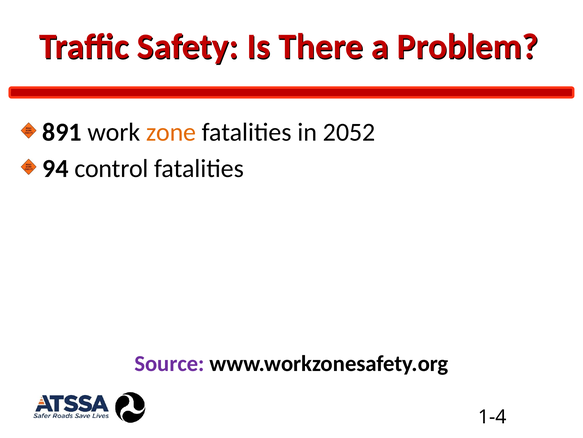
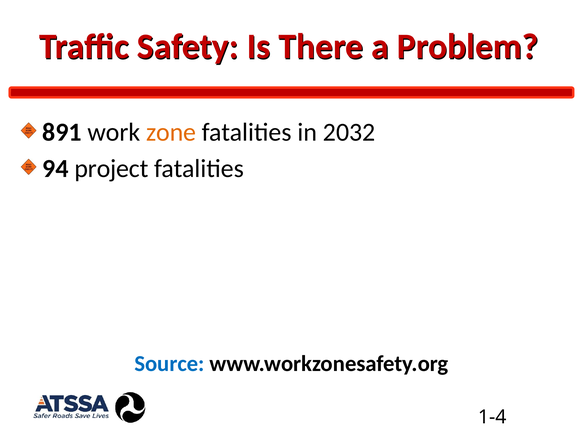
2052: 2052 -> 2032
control: control -> project
Source colour: purple -> blue
